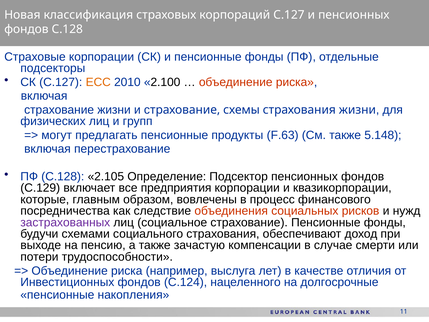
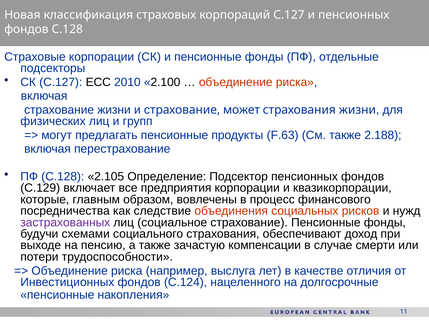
ЕСС colour: orange -> black
схемы: схемы -> может
5.148: 5.148 -> 2.188
